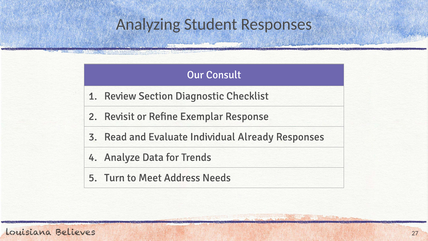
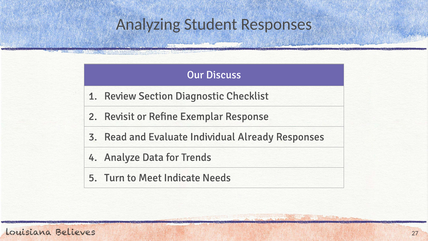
Consult: Consult -> Discuss
Address: Address -> Indicate
